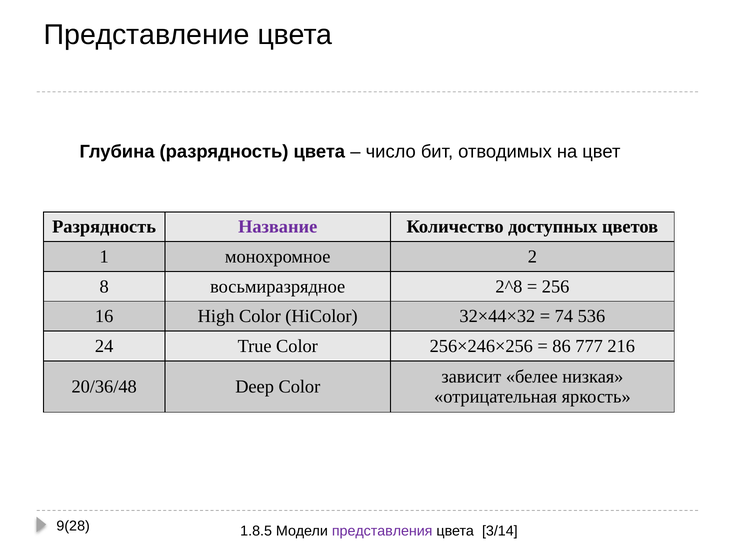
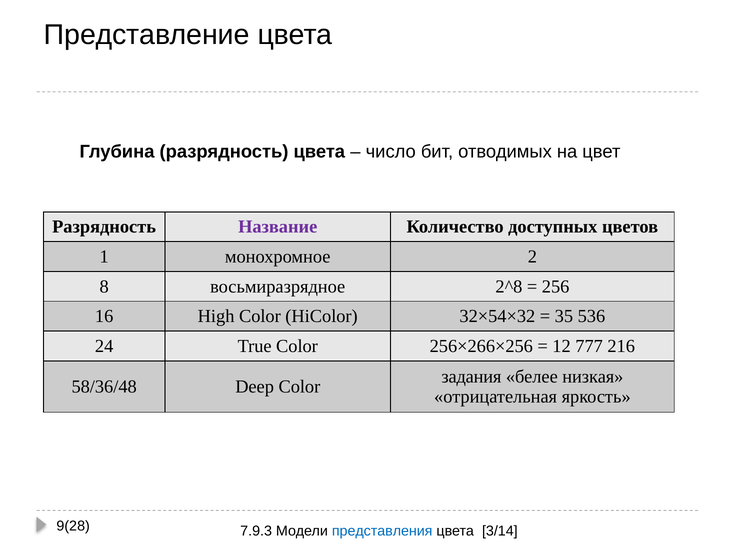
32×44×32: 32×44×32 -> 32×54×32
74: 74 -> 35
256×246×256: 256×246×256 -> 256×266×256
86: 86 -> 12
зависит: зависит -> задания
20/36/48: 20/36/48 -> 58/36/48
1.8.5: 1.8.5 -> 7.9.3
представления colour: purple -> blue
